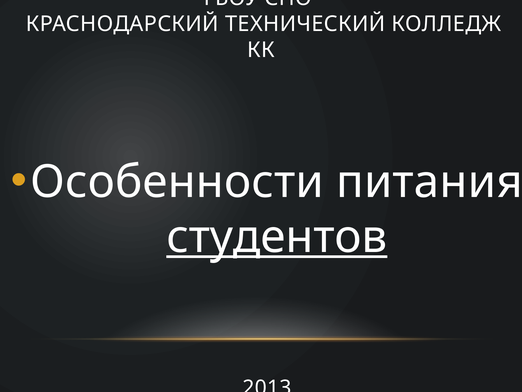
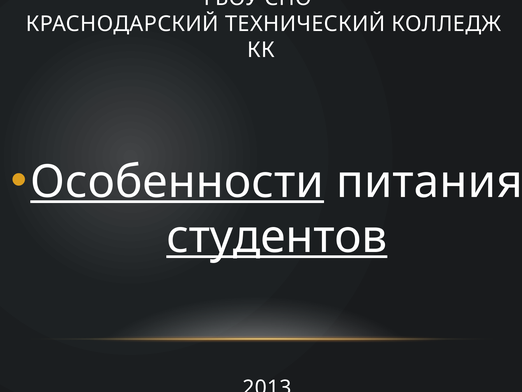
Особенности underline: none -> present
